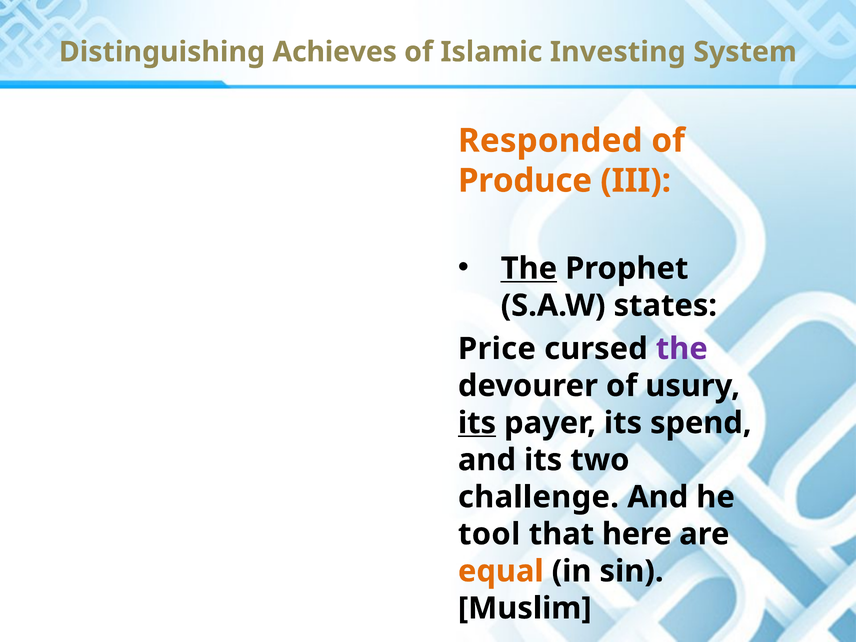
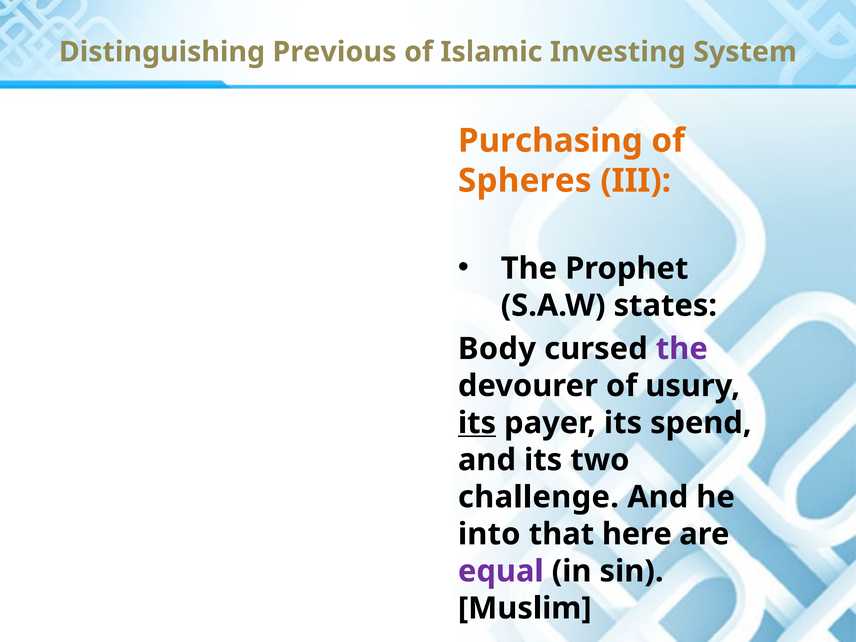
Achieves: Achieves -> Previous
Responded: Responded -> Purchasing
Produce: Produce -> Spheres
The at (529, 268) underline: present -> none
Price: Price -> Body
tool: tool -> into
equal colour: orange -> purple
